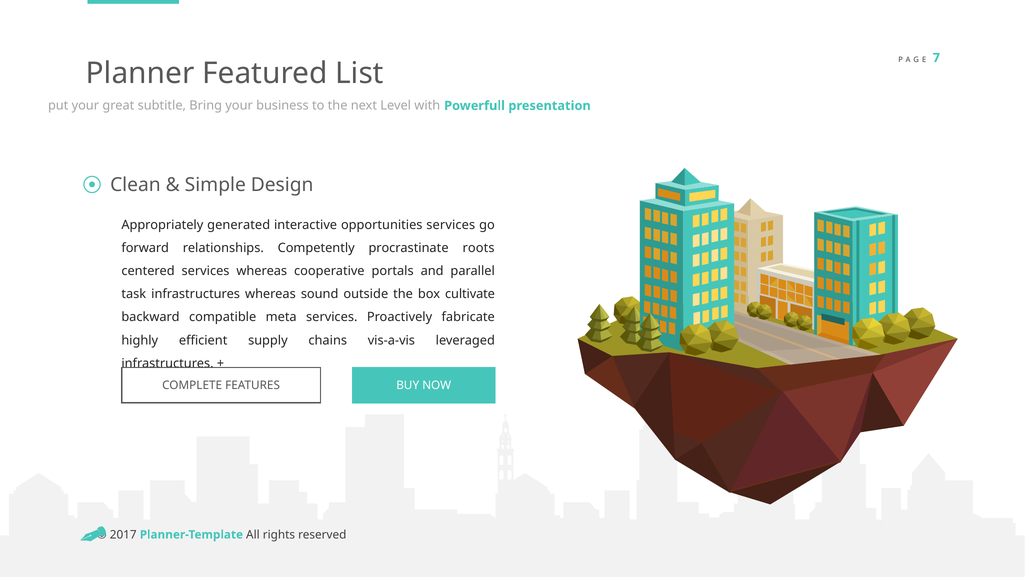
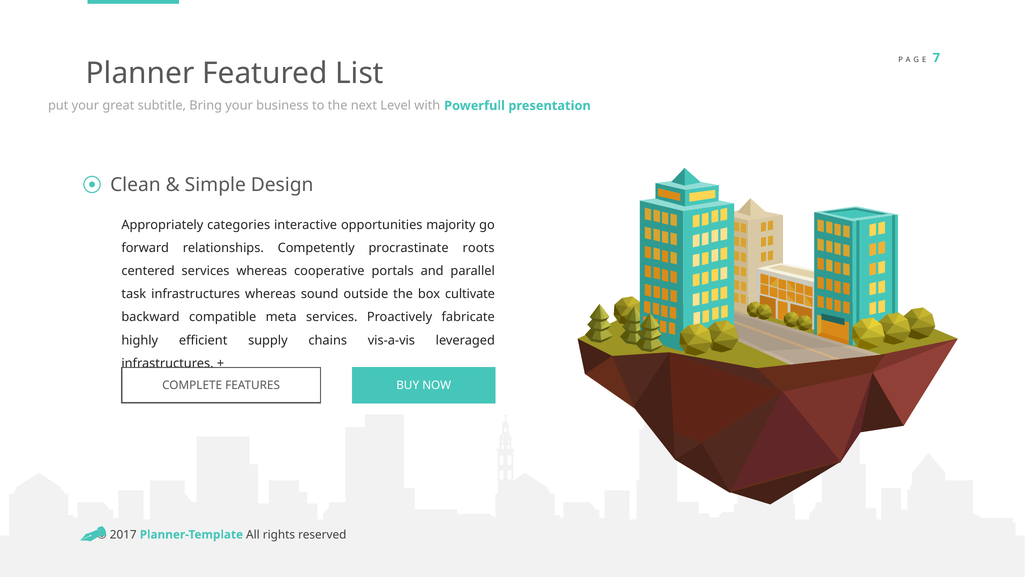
generated: generated -> categories
opportunities services: services -> majority
